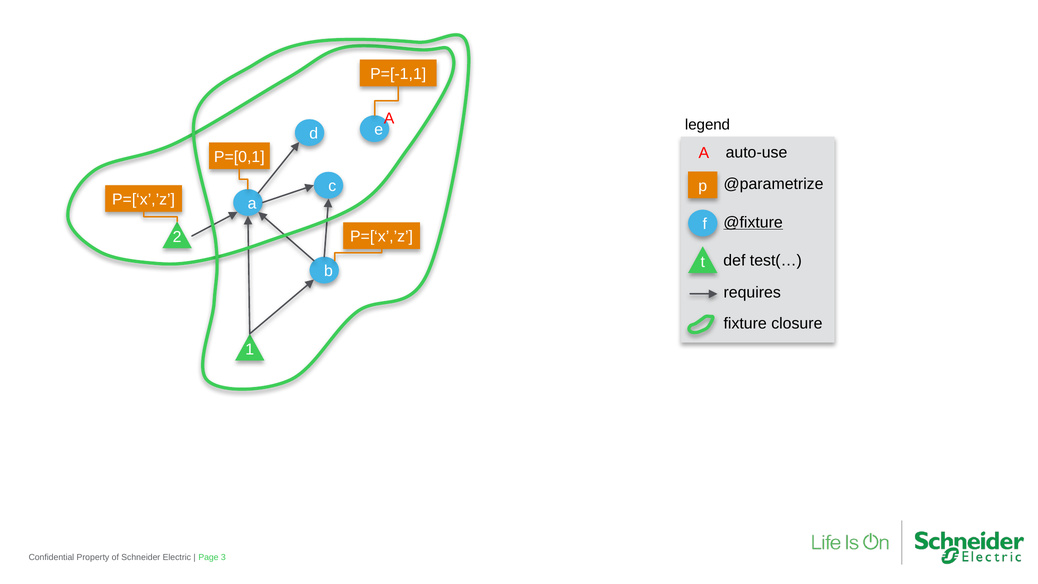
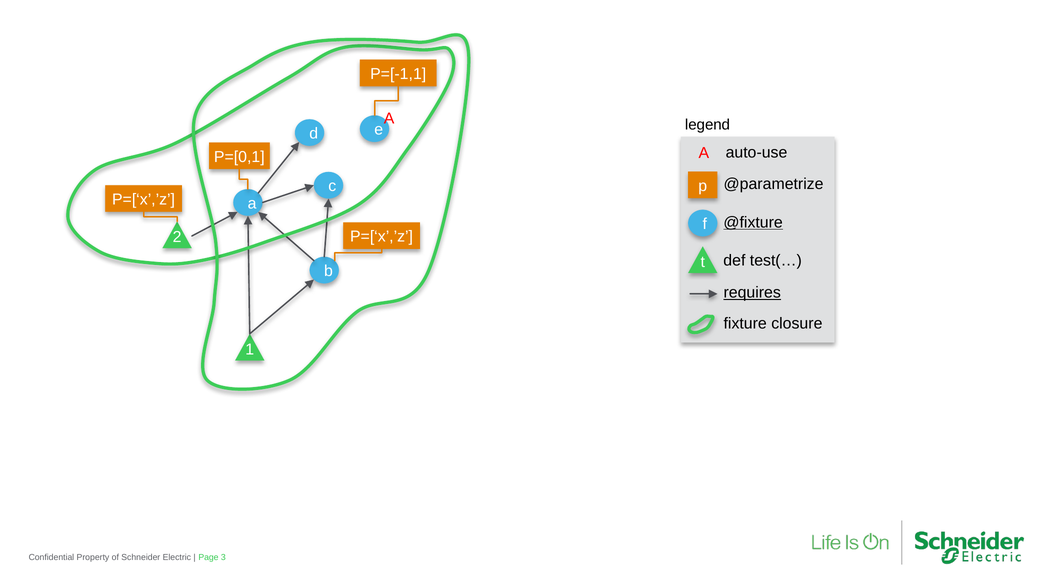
requires underline: none -> present
